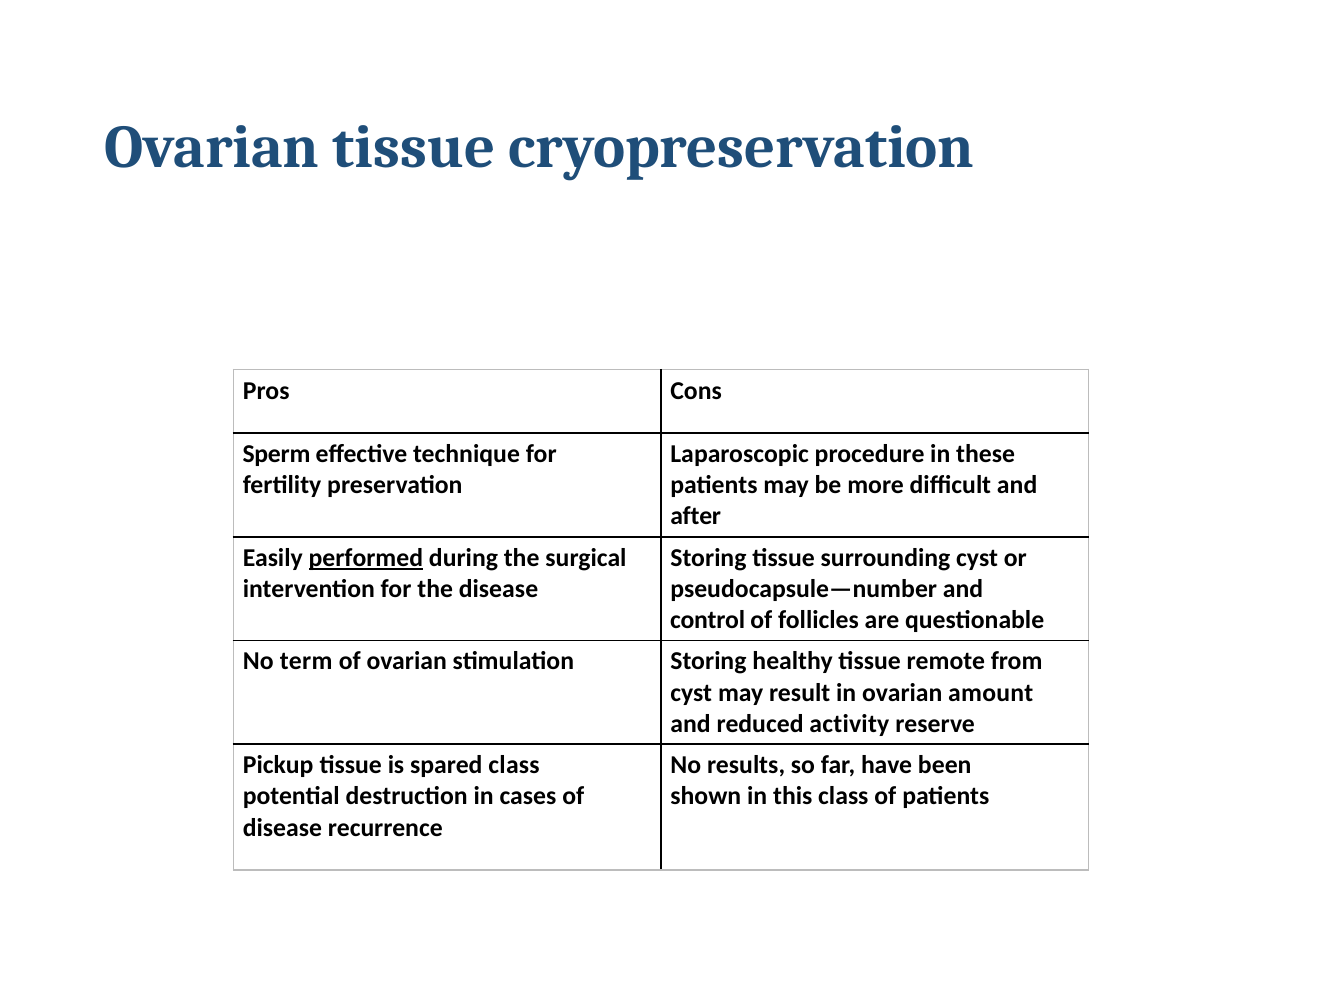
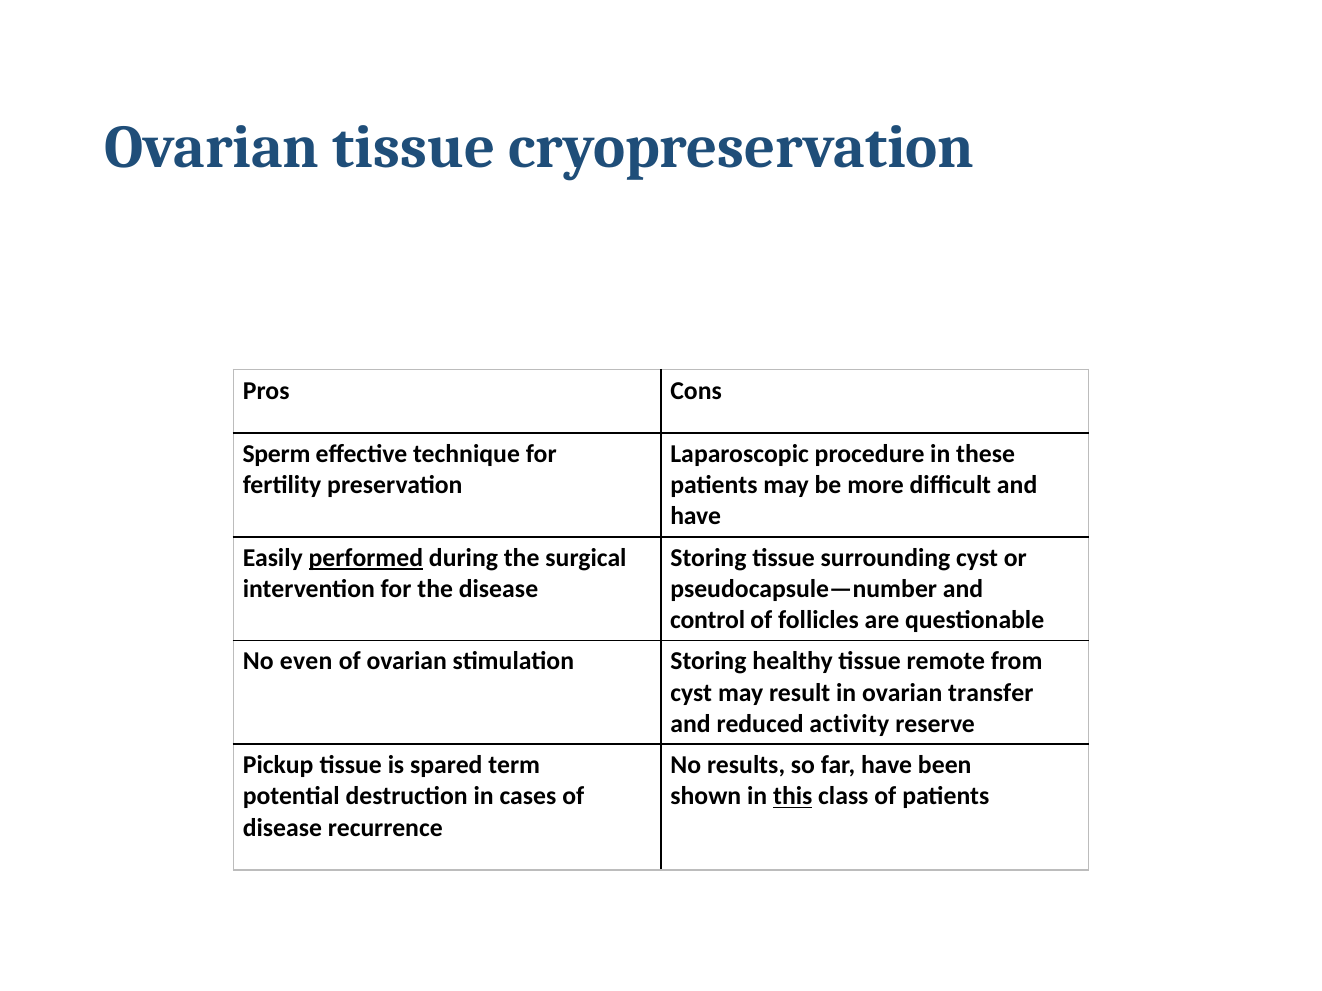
after at (696, 517): after -> have
term: term -> even
amount: amount -> transfer
spared class: class -> term
this underline: none -> present
